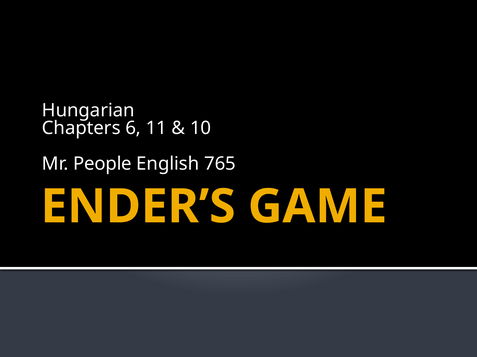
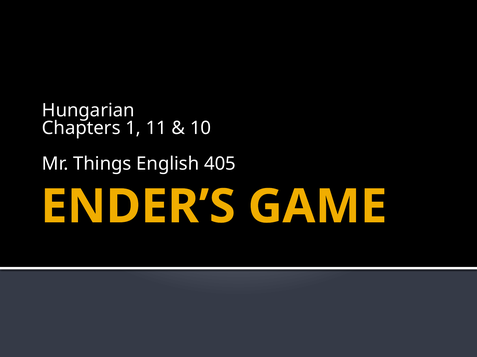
6: 6 -> 1
People: People -> Things
765: 765 -> 405
